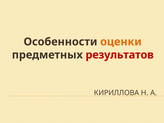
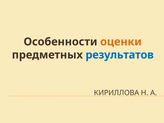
результатов colour: red -> blue
